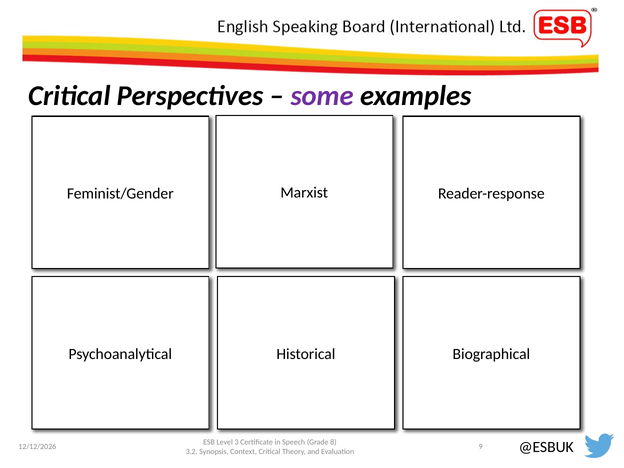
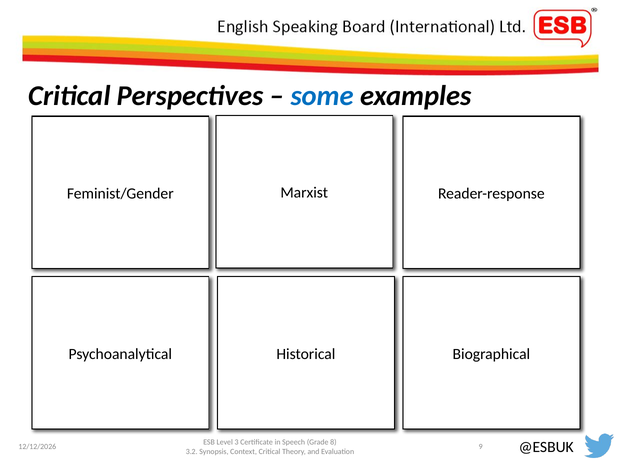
some colour: purple -> blue
